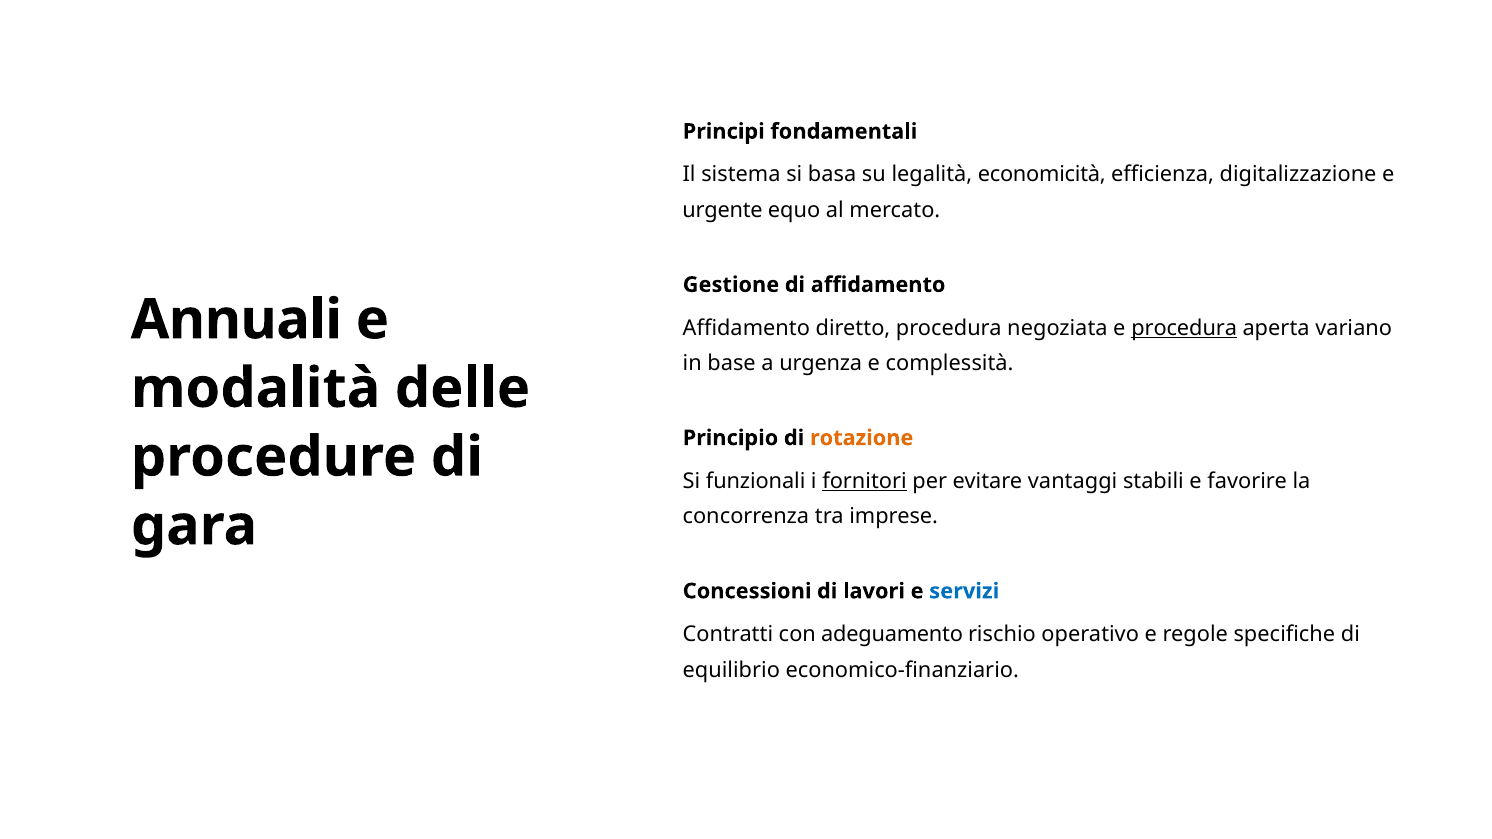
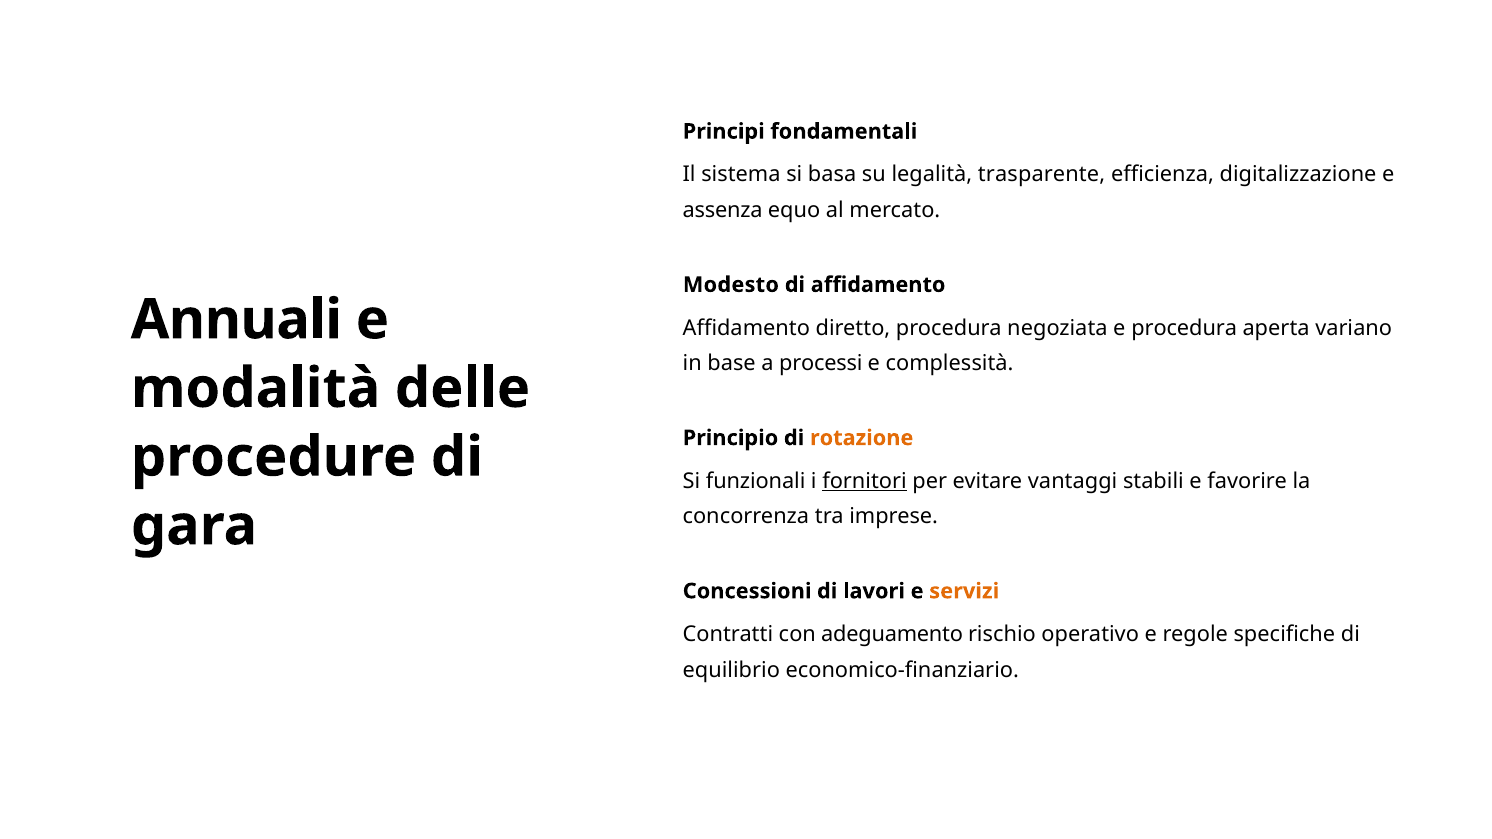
economicità: economicità -> trasparente
urgente: urgente -> assenza
Gestione: Gestione -> Modesto
procedura at (1184, 328) underline: present -> none
urgenza: urgenza -> processi
servizi colour: blue -> orange
